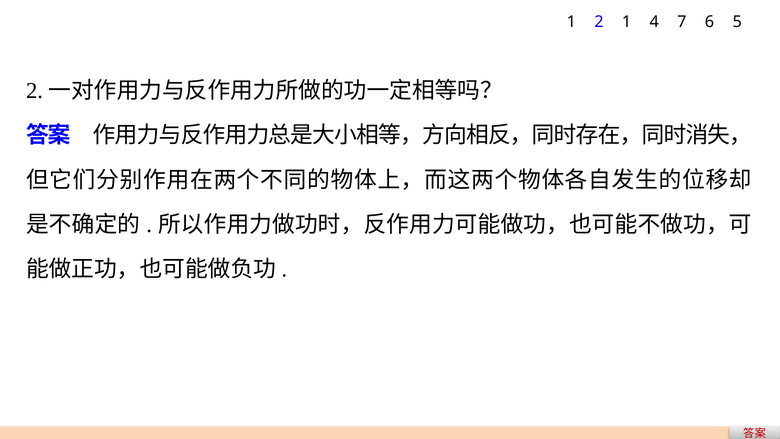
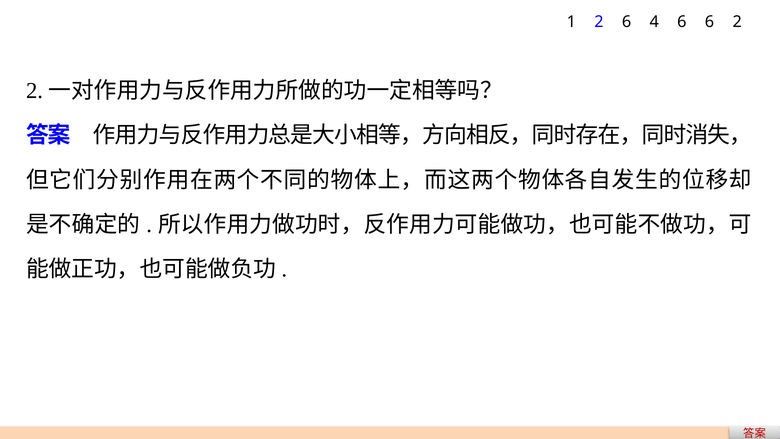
2 1: 1 -> 6
4 7: 7 -> 6
6 5: 5 -> 2
